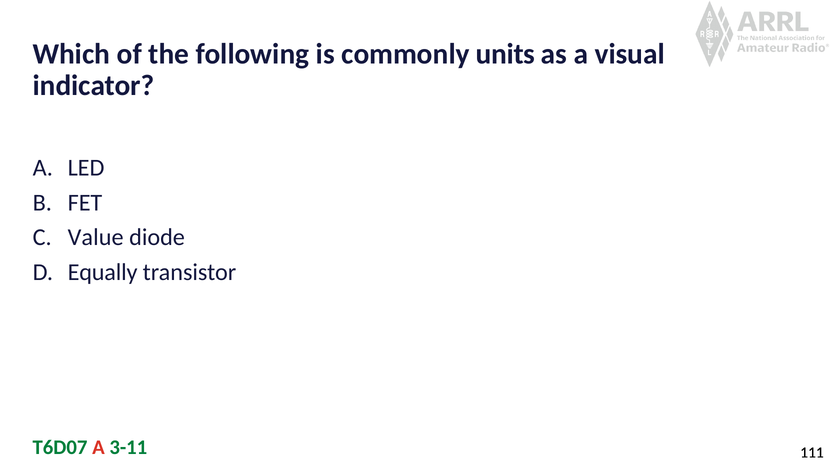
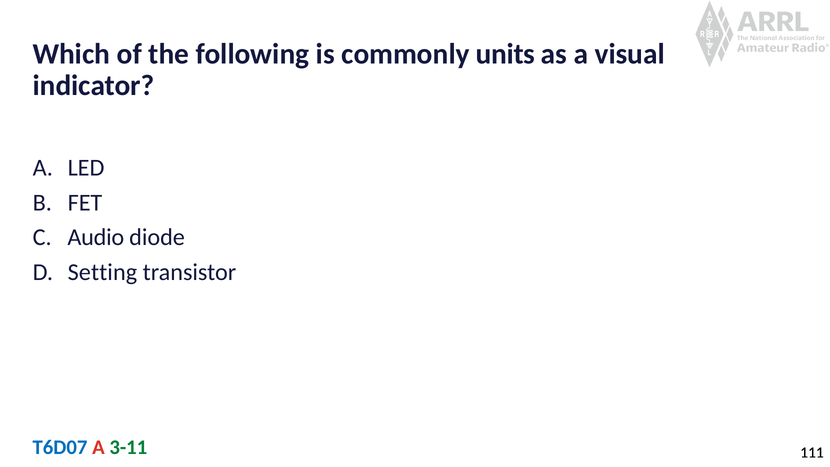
Value: Value -> Audio
Equally: Equally -> Setting
T6D07 colour: green -> blue
